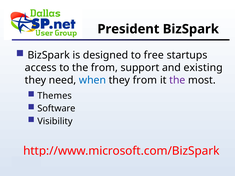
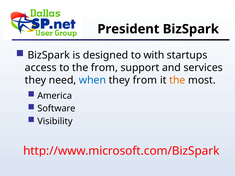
free: free -> with
existing: existing -> services
the at (177, 80) colour: purple -> orange
Themes: Themes -> America
